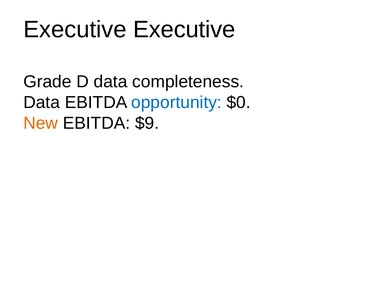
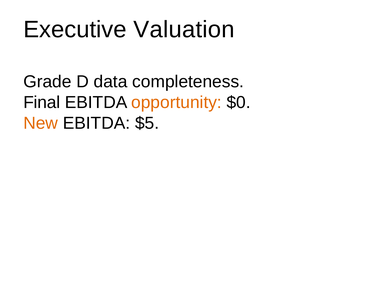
Executive Executive: Executive -> Valuation
Data at (42, 103): Data -> Final
opportunity colour: blue -> orange
$9: $9 -> $5
